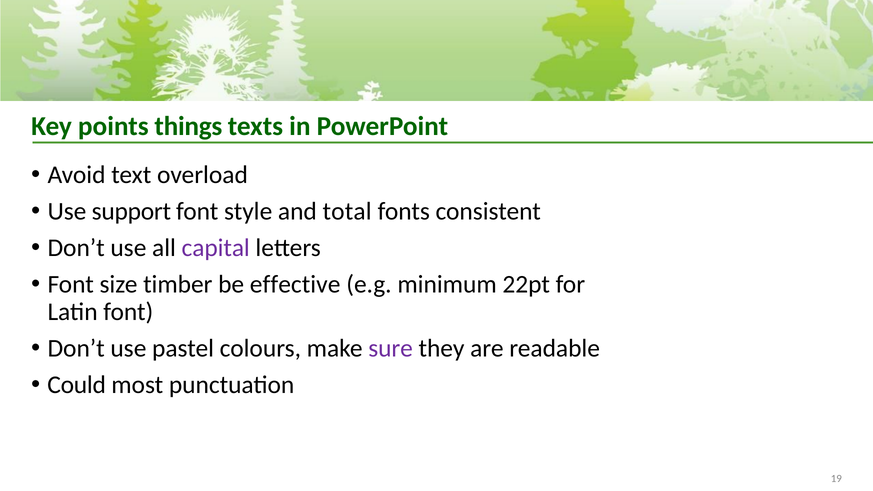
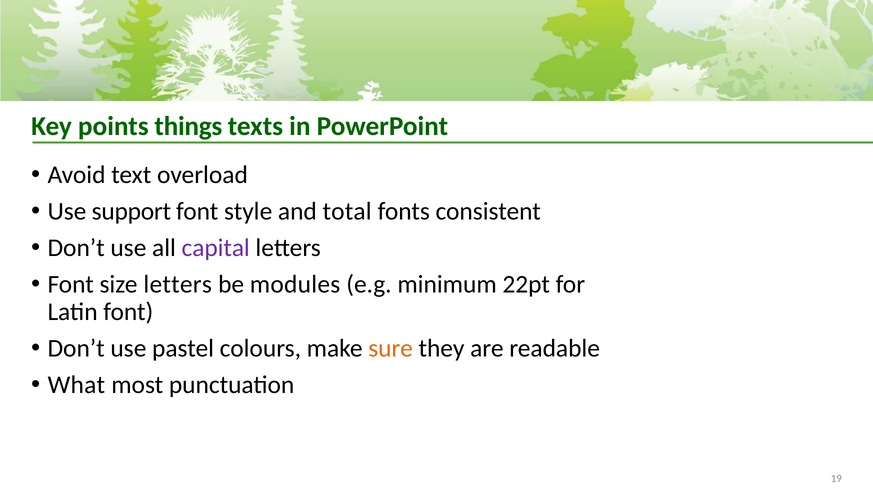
size timber: timber -> letters
effective: effective -> modules
sure colour: purple -> orange
Could: Could -> What
